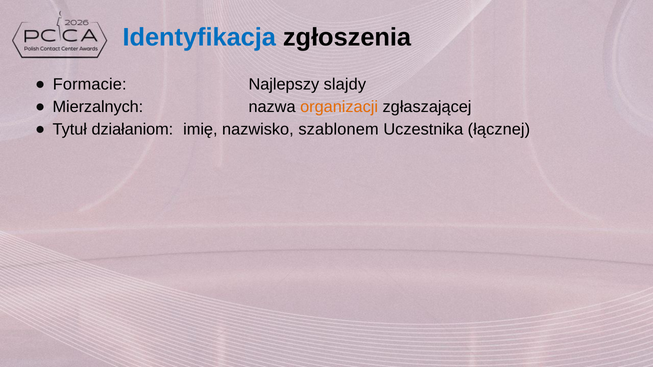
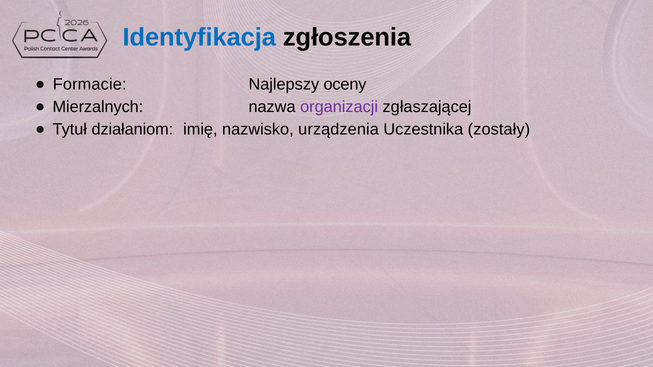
slajdy: slajdy -> oceny
organizacji colour: orange -> purple
szablonem: szablonem -> urządzenia
łącznej: łącznej -> zostały
